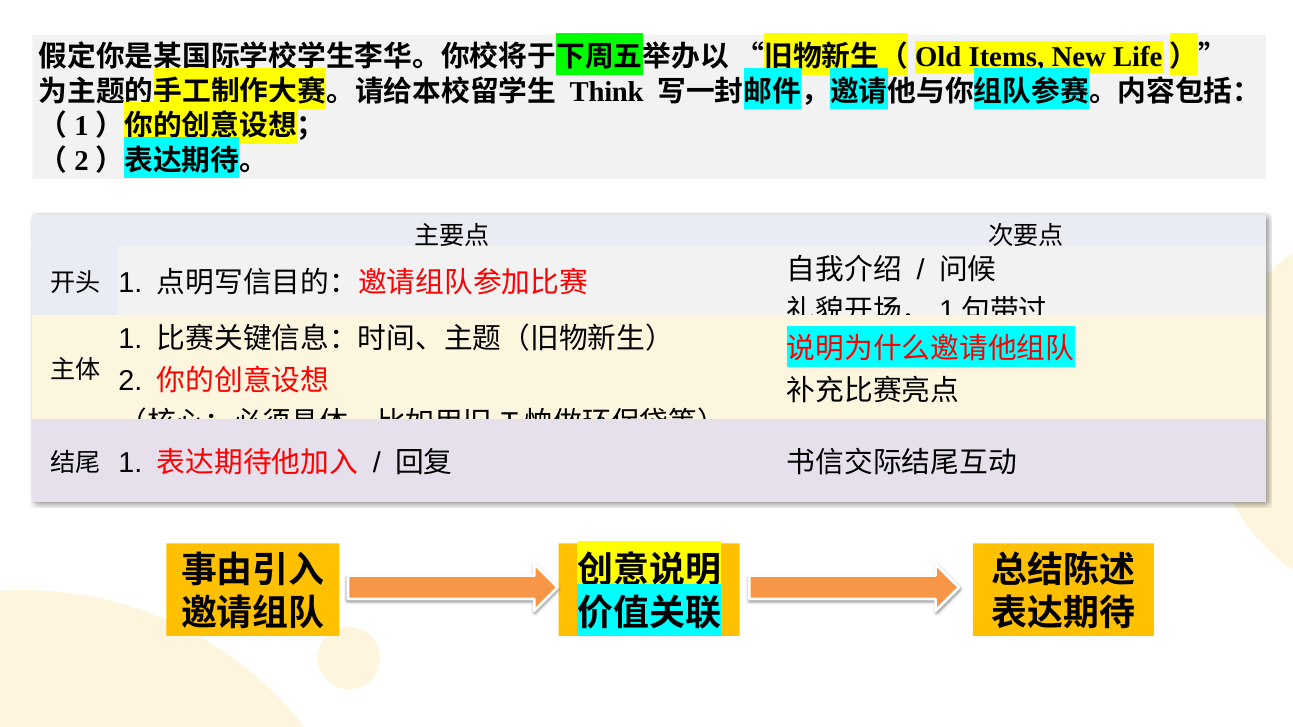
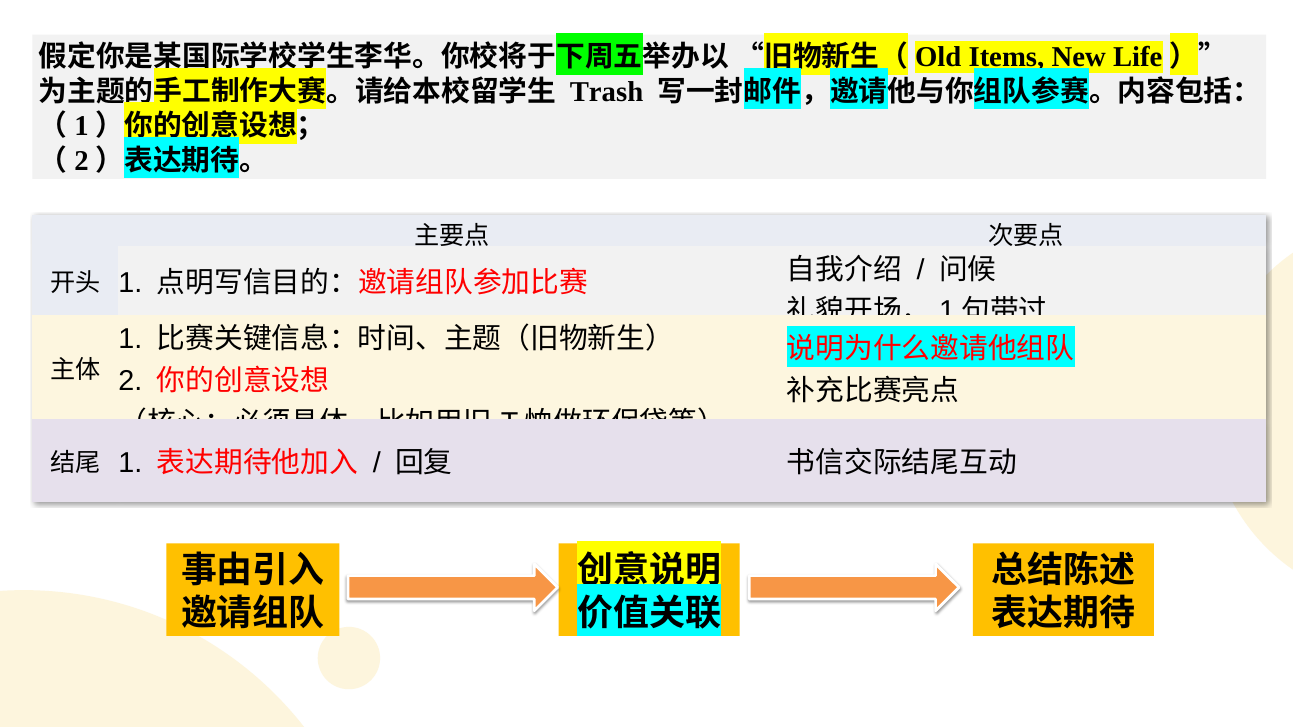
Think: Think -> Trash
